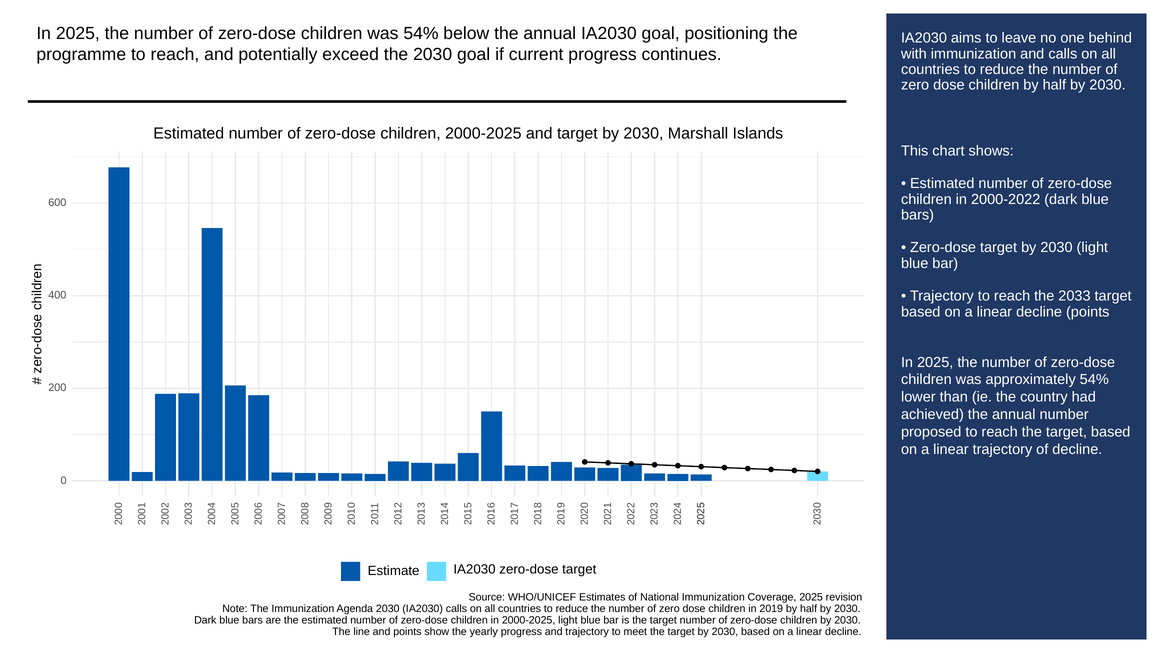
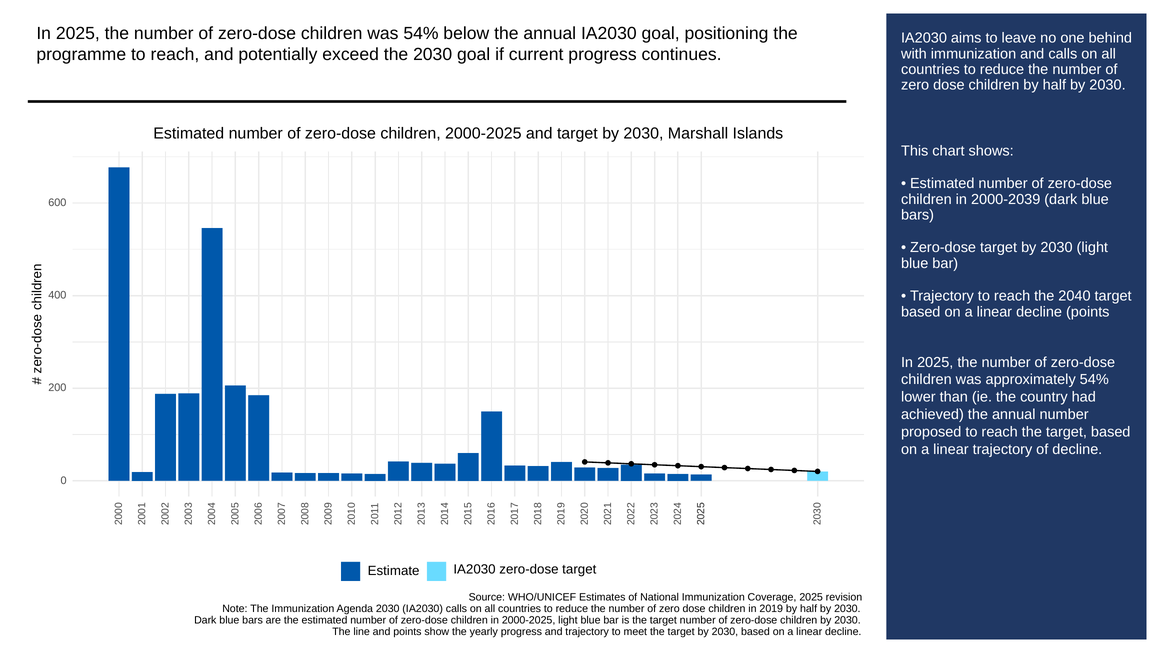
2000-2022: 2000-2022 -> 2000-2039
2033: 2033 -> 2040
